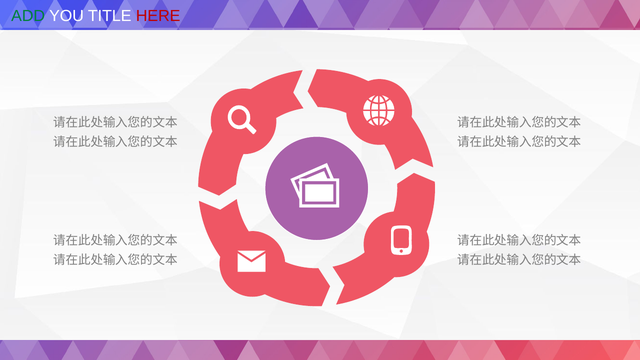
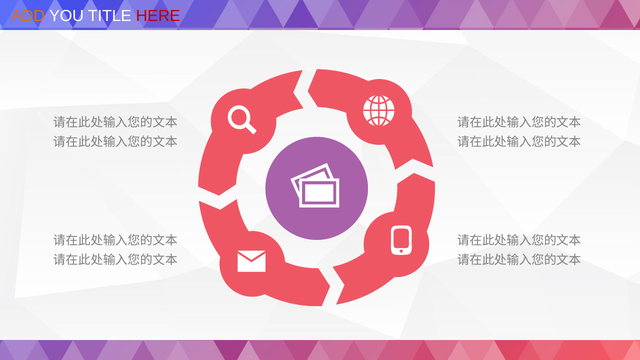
ADD colour: green -> orange
